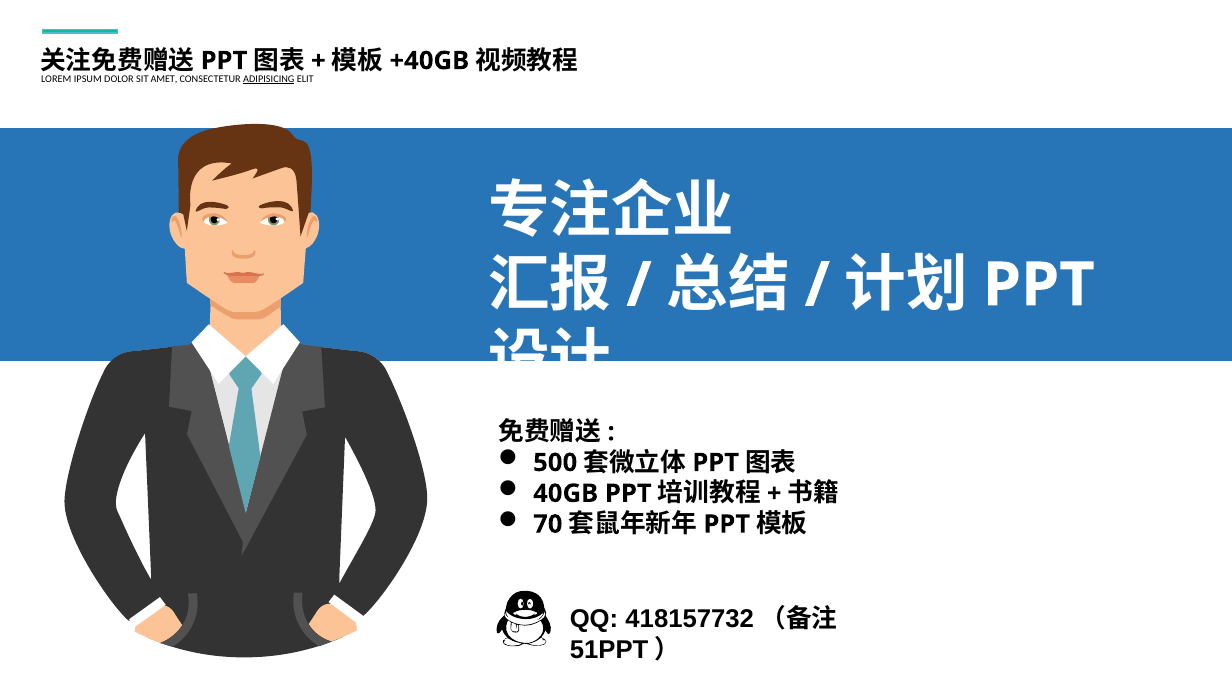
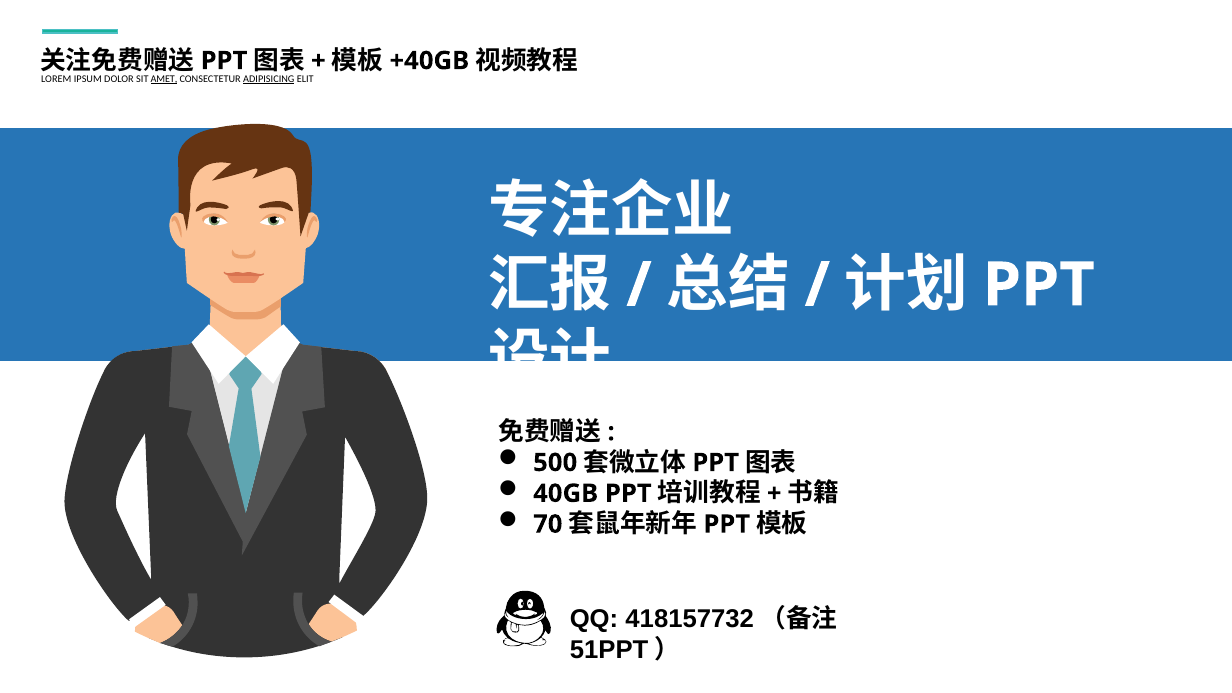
AMET underline: none -> present
